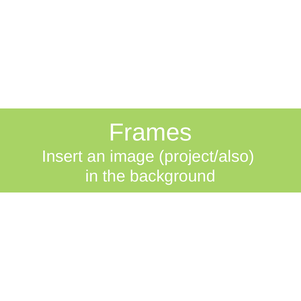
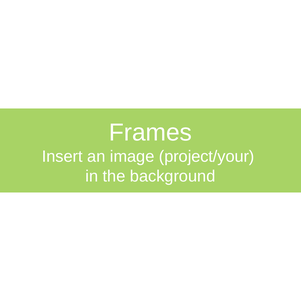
project/also: project/also -> project/your
